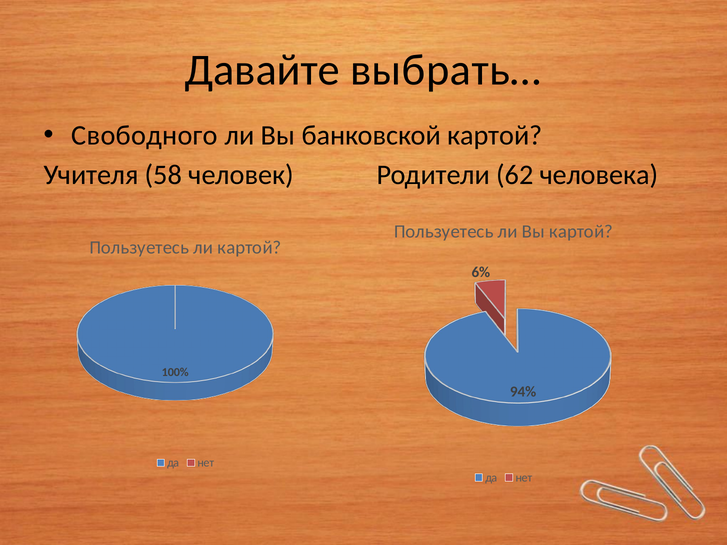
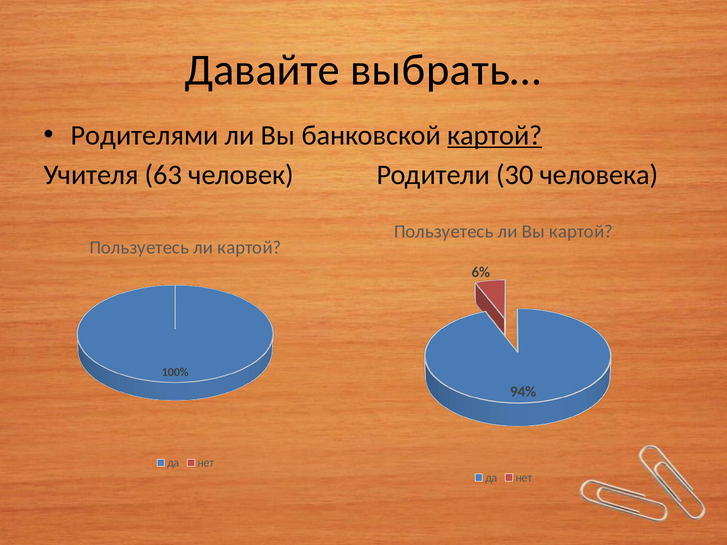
Свободного: Свободного -> Родителями
картой at (495, 135) underline: none -> present
58: 58 -> 63
62: 62 -> 30
